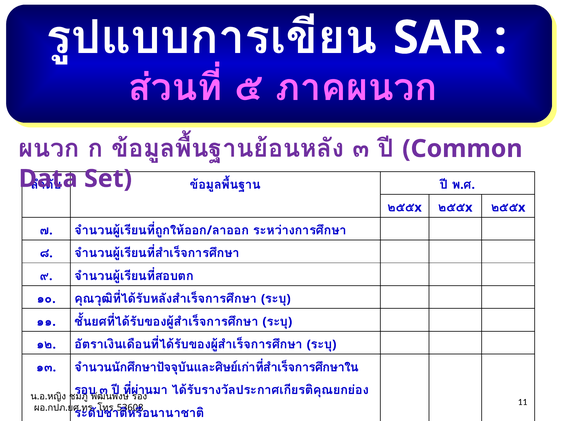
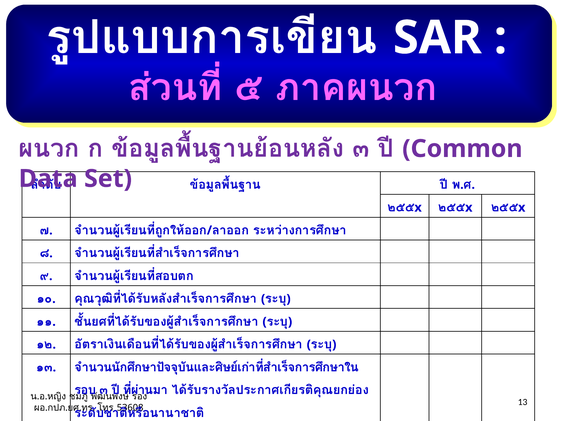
11: 11 -> 13
